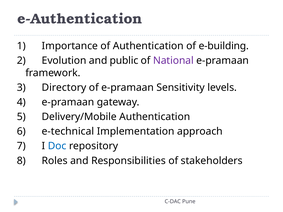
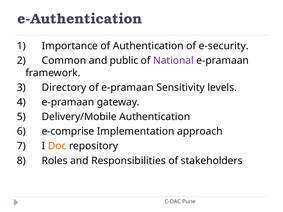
e-building: e-building -> e-security
Evolution: Evolution -> Common
e-technical: e-technical -> e-comprise
Doc colour: blue -> orange
